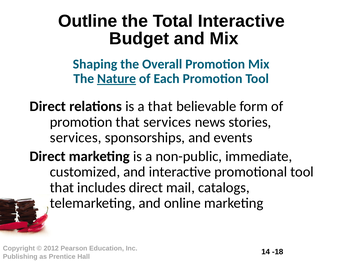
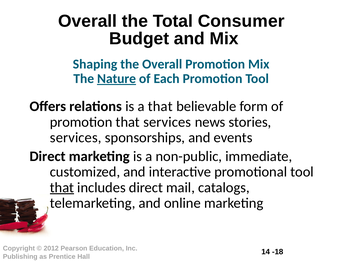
Outline at (88, 21): Outline -> Overall
Total Interactive: Interactive -> Consumer
Direct at (48, 106): Direct -> Offers
that at (62, 188) underline: none -> present
